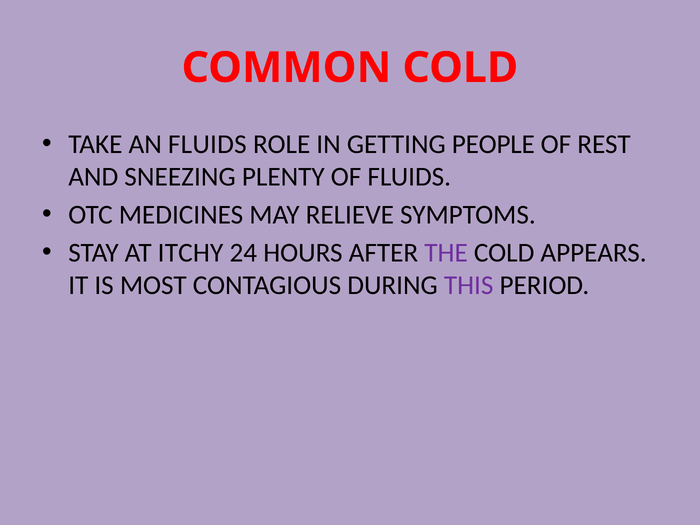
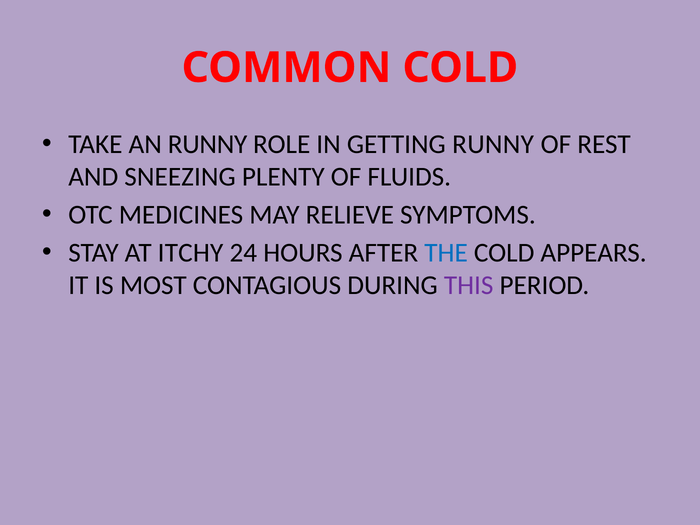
AN FLUIDS: FLUIDS -> RUNNY
GETTING PEOPLE: PEOPLE -> RUNNY
THE colour: purple -> blue
